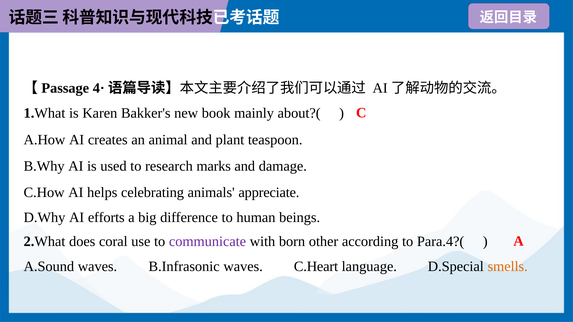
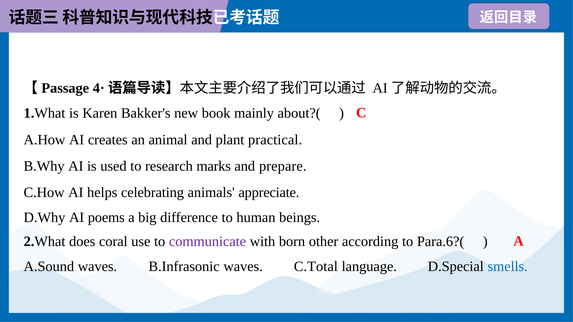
teaspoon: teaspoon -> practical
damage: damage -> prepare
efforts: efforts -> poems
Para.4?(: Para.4?( -> Para.6?(
C.Heart: C.Heart -> C.Total
smells colour: orange -> blue
